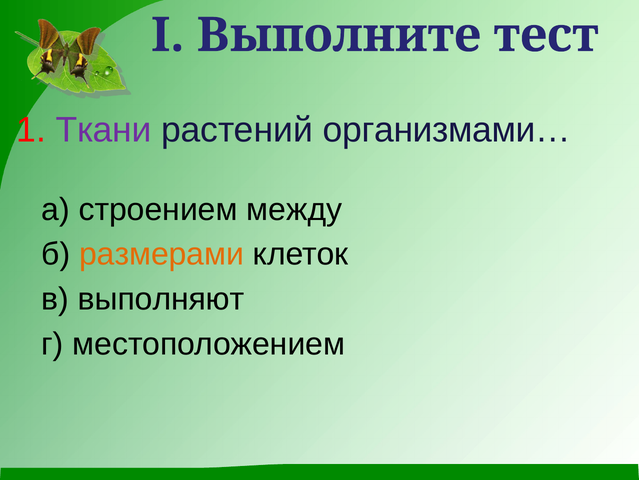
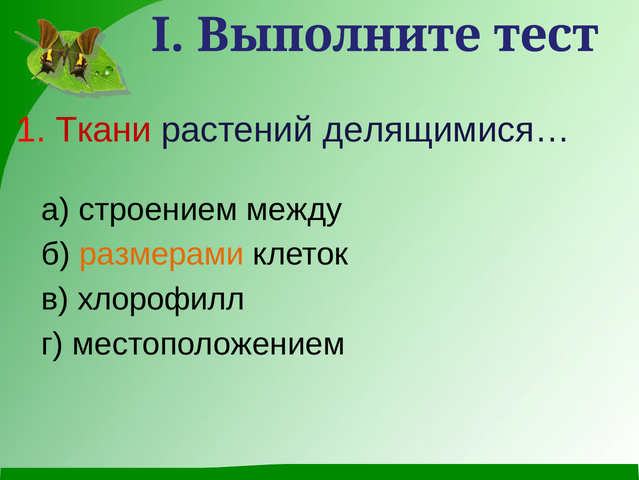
Ткани colour: purple -> red
организмами…: организмами… -> делящимися…
выполняют: выполняют -> хлорофилл
